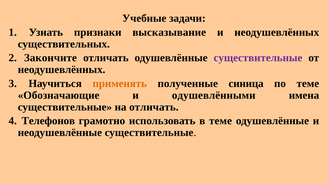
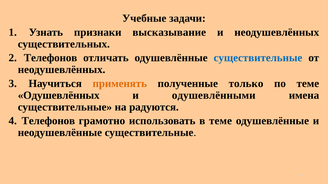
Закончите at (50, 58): Закончите -> Телефонов
существительные at (258, 58) colour: purple -> blue
синица: синица -> только
Обозначающие: Обозначающие -> Одушевлённых
на отличать: отличать -> радуются
